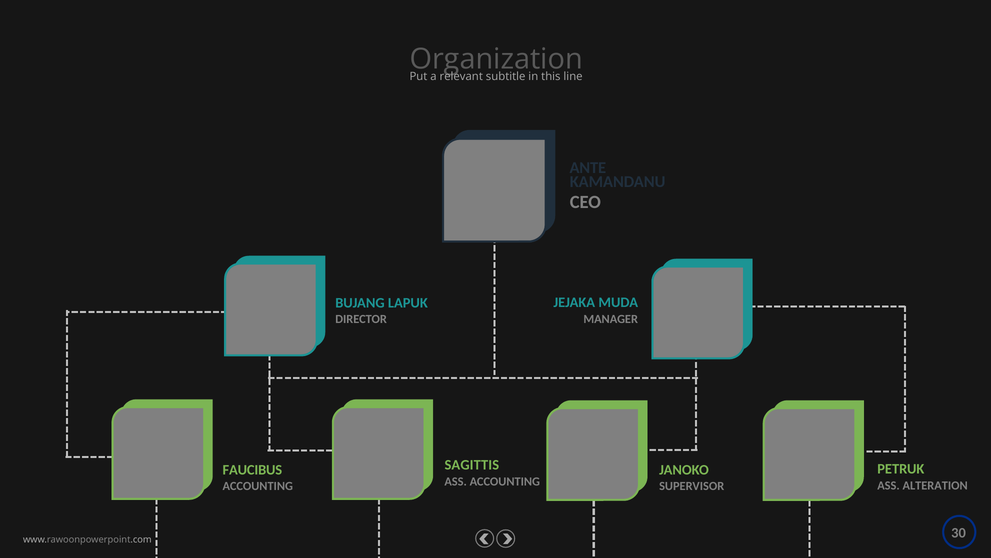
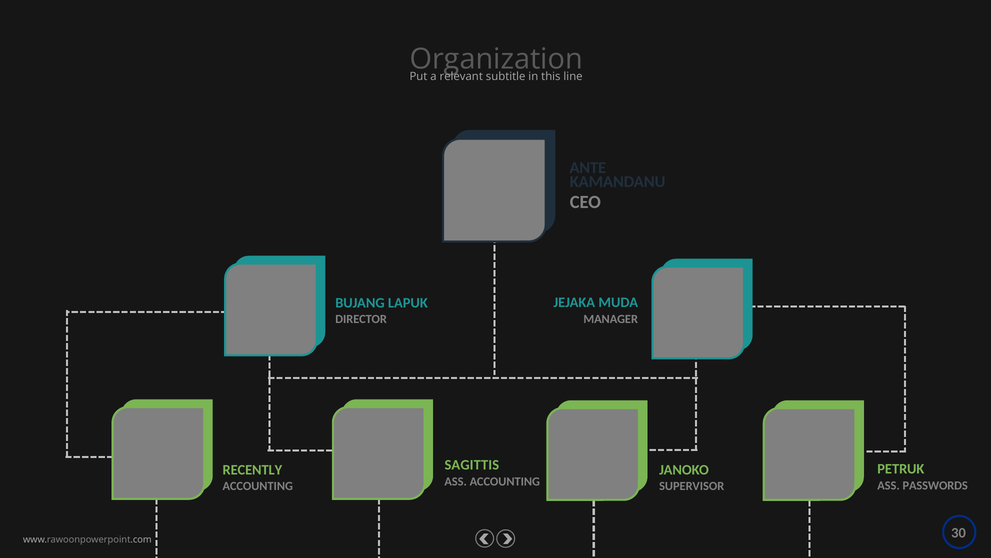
FAUCIBUS: FAUCIBUS -> RECENTLY
ALTERATION: ALTERATION -> PASSWORDS
